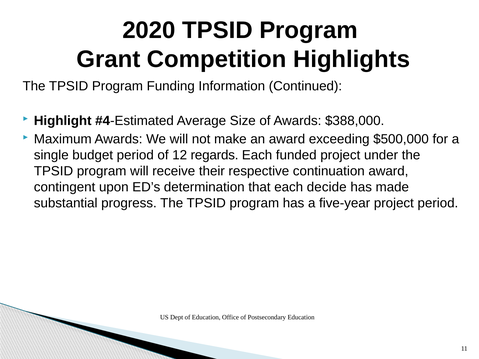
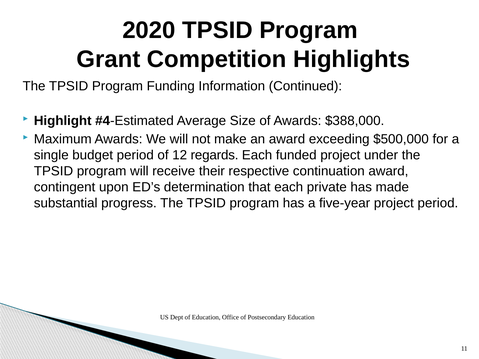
decide: decide -> private
